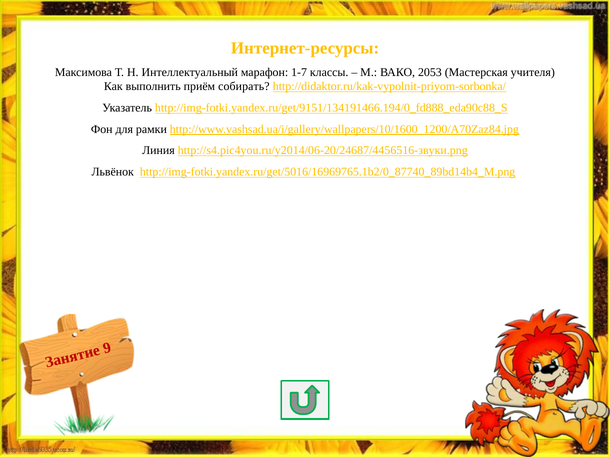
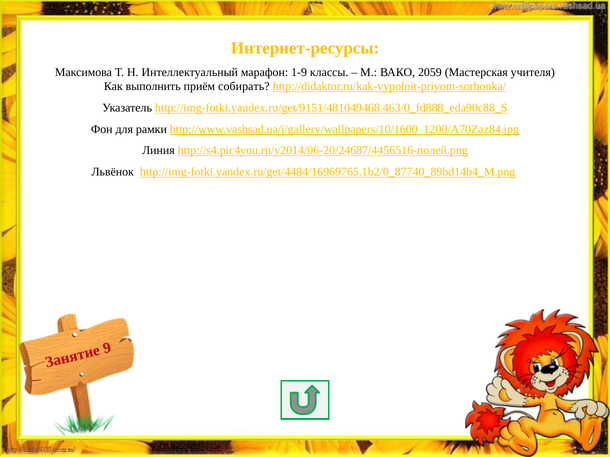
1-7: 1-7 -> 1-9
2053: 2053 -> 2059
http://img-fotki.yandex.ru/get/9151/134191466.194/0_fd888_eda90c88_S: http://img-fotki.yandex.ru/get/9151/134191466.194/0_fd888_eda90c88_S -> http://img-fotki.yandex.ru/get/9151/481049468.463/0_fd888_eda90c88_S
http://s4.pic4you.ru/y2014/06-20/24687/4456516-звуки.png: http://s4.pic4you.ru/y2014/06-20/24687/4456516-звуки.png -> http://s4.pic4you.ru/y2014/06-20/24687/4456516-полей.png
http://img-fotki.yandex.ru/get/5016/16969765.1b2/0_87740_89bd14b4_M.png: http://img-fotki.yandex.ru/get/5016/16969765.1b2/0_87740_89bd14b4_M.png -> http://img-fotki.yandex.ru/get/4484/16969765.1b2/0_87740_89bd14b4_M.png
